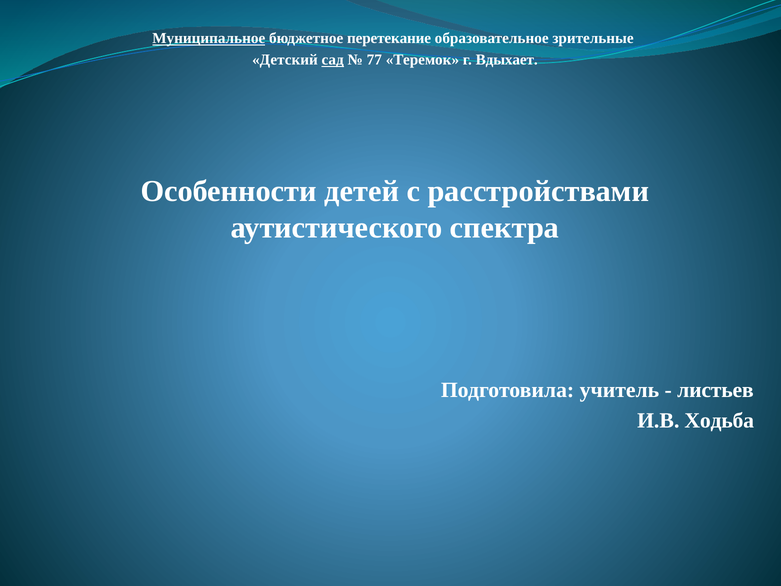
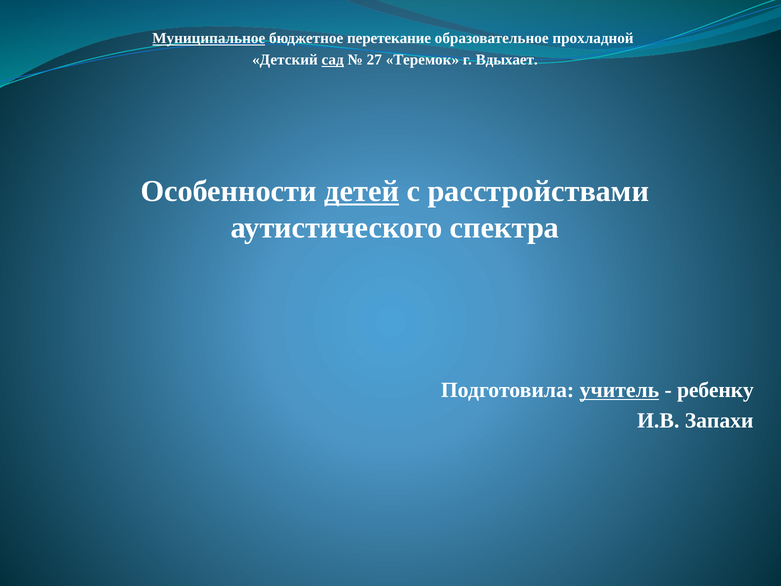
зрительные: зрительные -> прохладной
77: 77 -> 27
детей underline: none -> present
учитель underline: none -> present
листьев: листьев -> ребенку
Ходьба: Ходьба -> Запахи
